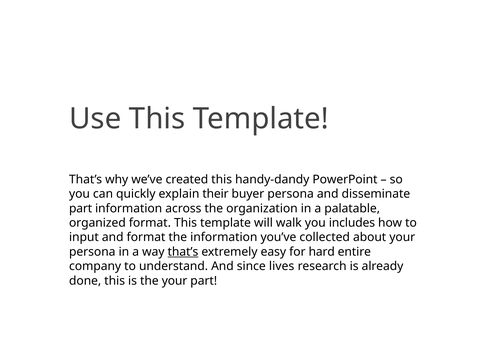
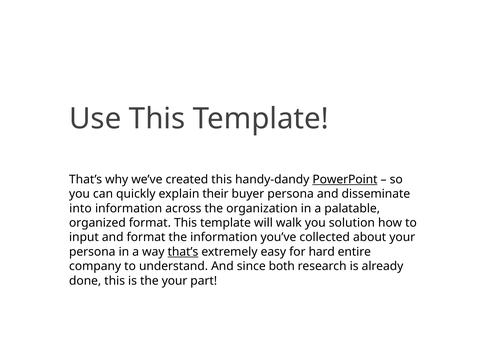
PowerPoint underline: none -> present
part at (81, 208): part -> into
includes: includes -> solution
lives: lives -> both
